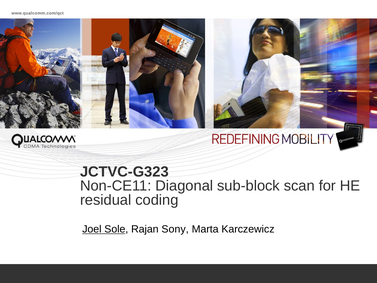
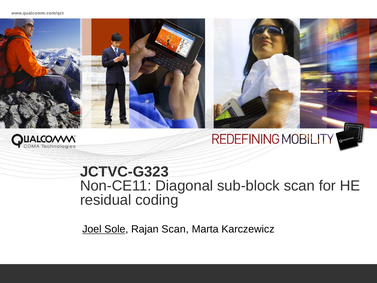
Rajan Sony: Sony -> Scan
